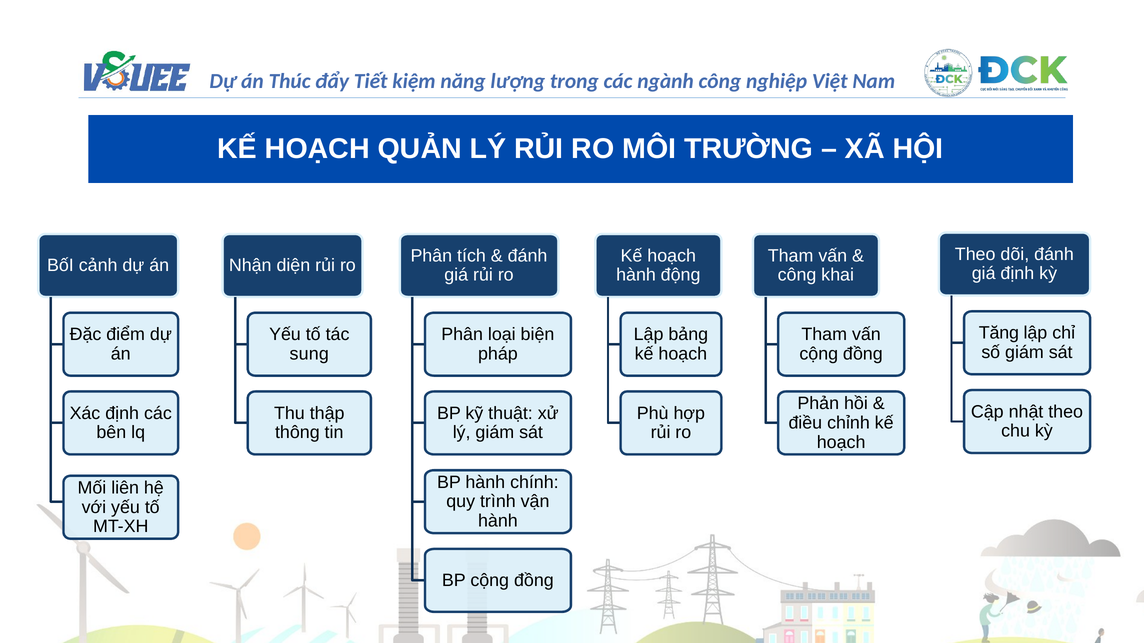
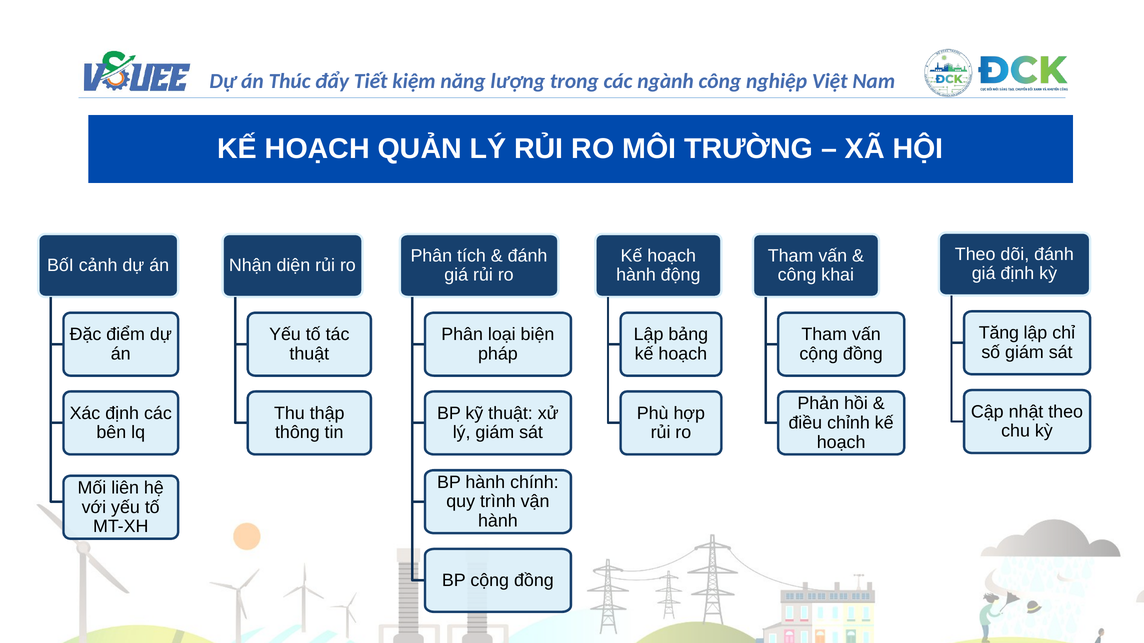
sung at (309, 354): sung -> thuật
